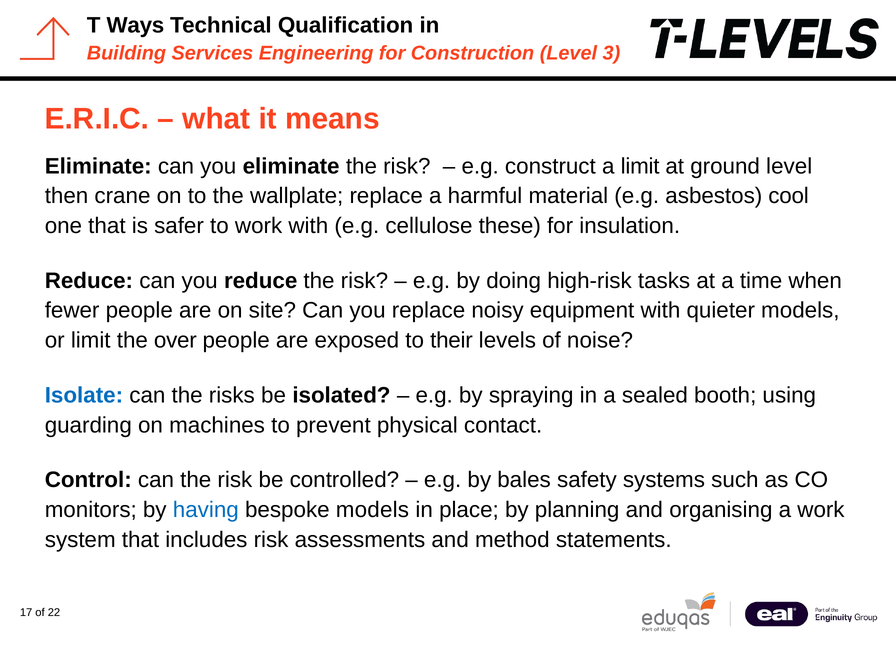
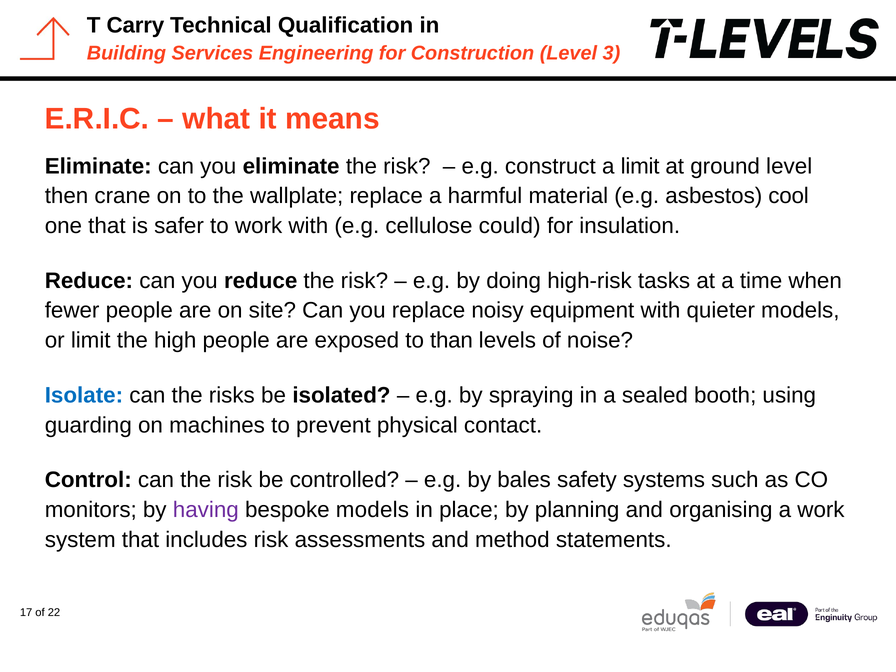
Ways: Ways -> Carry
these: these -> could
over: over -> high
their: their -> than
having colour: blue -> purple
